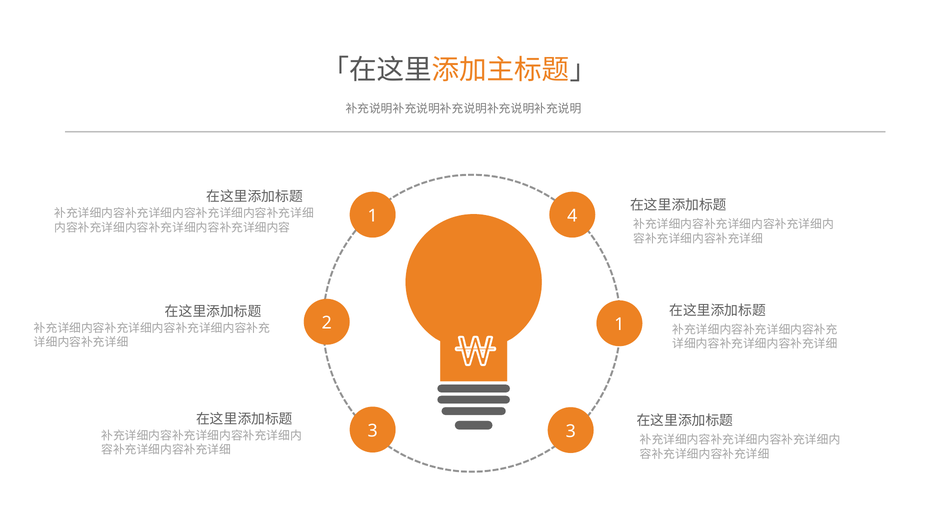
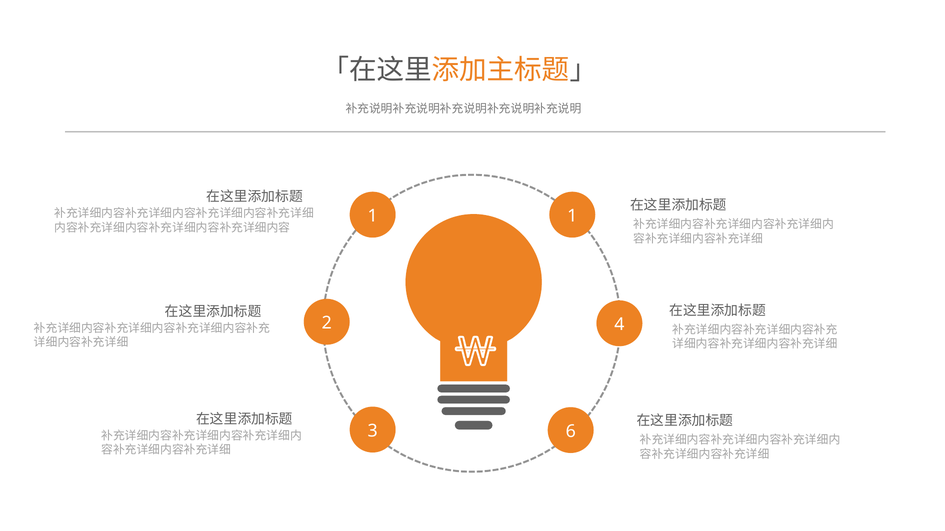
1 4: 4 -> 1
2 1: 1 -> 4
3 3: 3 -> 6
